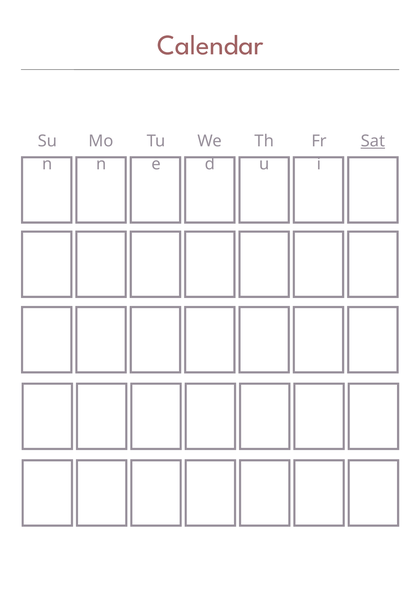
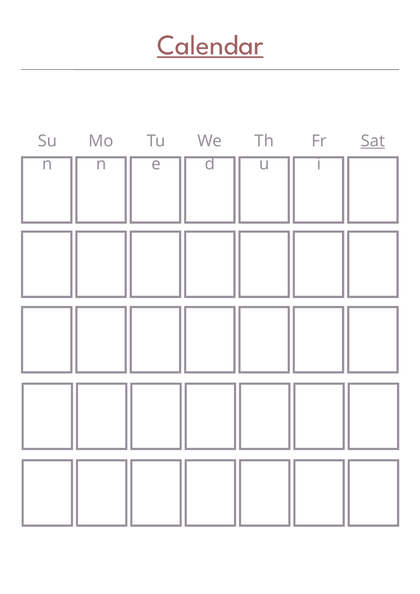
Calendar underline: none -> present
